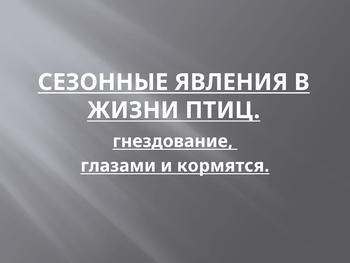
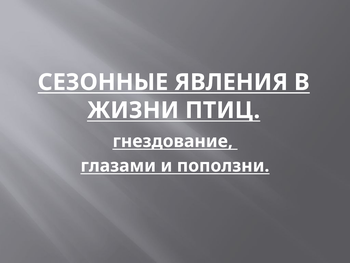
кормятся: кормятся -> поползни
